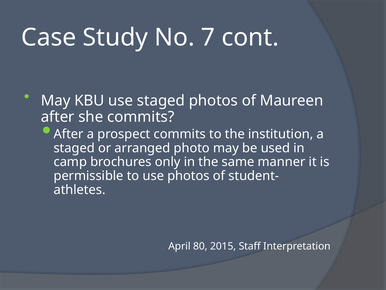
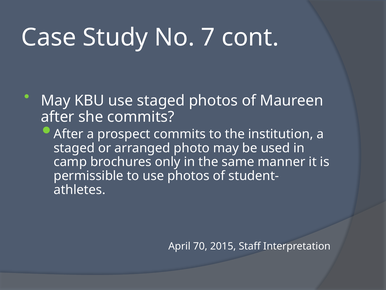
80: 80 -> 70
